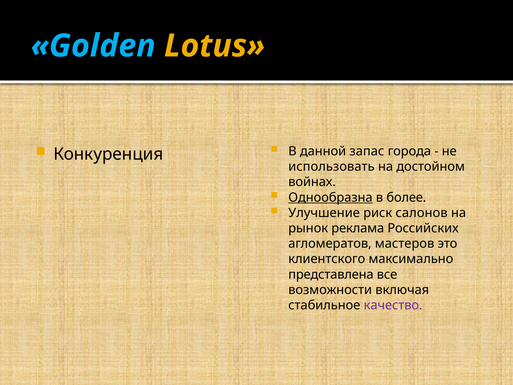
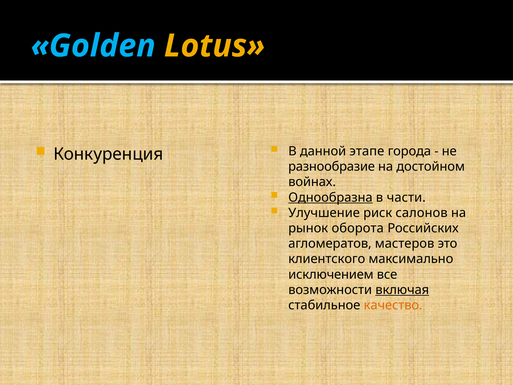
запас: запас -> этапе
использовать: использовать -> разнообразие
более: более -> части
реклама: реклама -> оборота
представлена: представлена -> исключением
включая underline: none -> present
качество colour: purple -> orange
